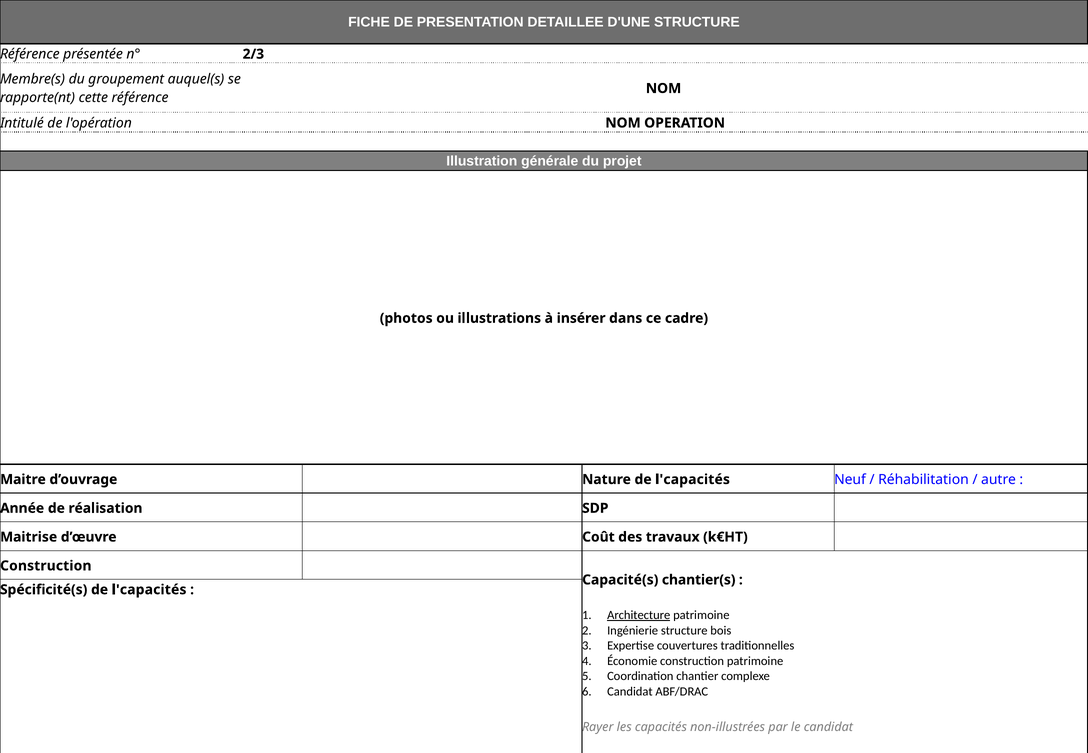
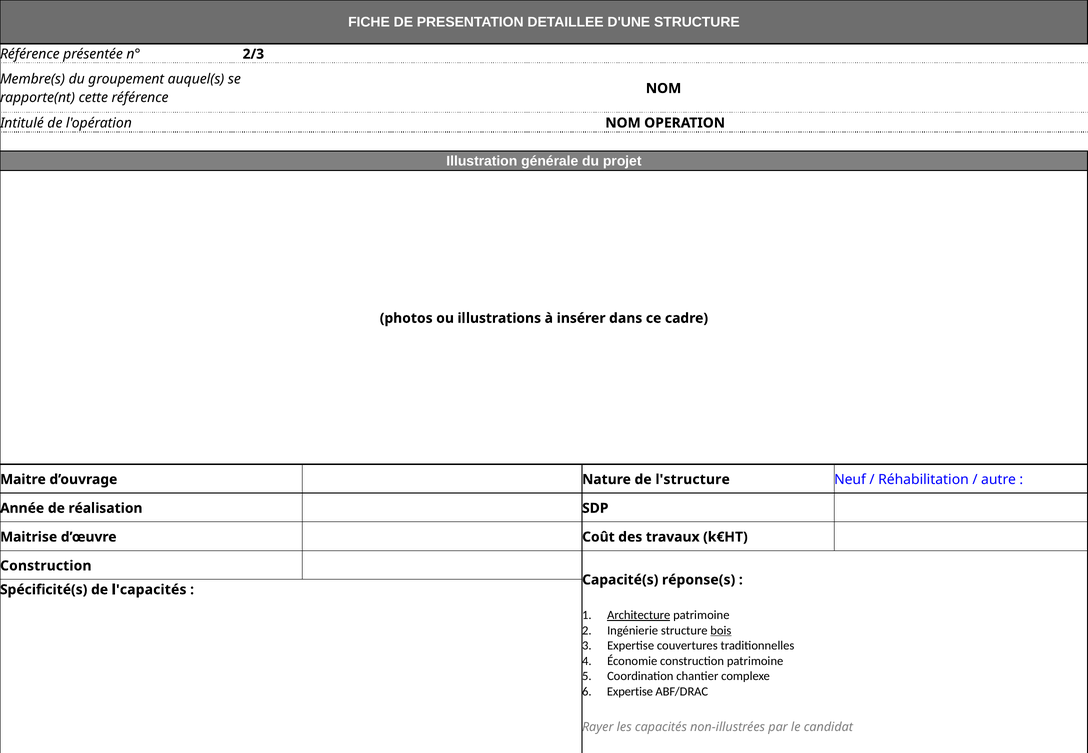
Nature de l'capacités: l'capacités -> l'structure
chantier(s: chantier(s -> réponse(s
bois underline: none -> present
Candidat at (630, 692): Candidat -> Expertise
